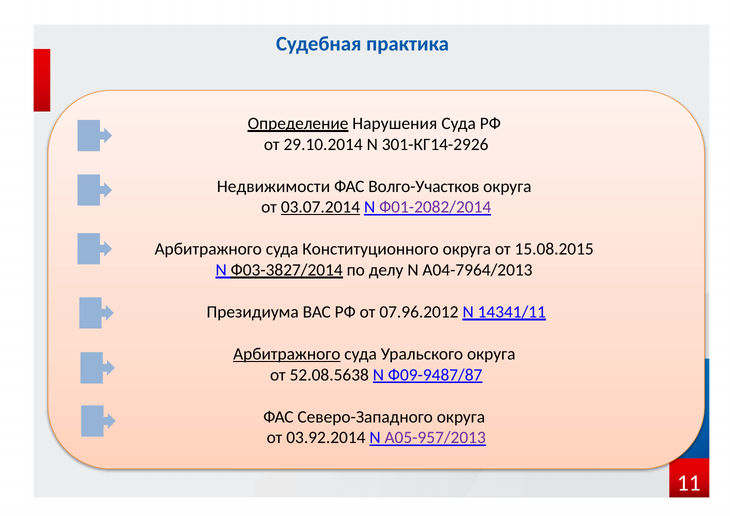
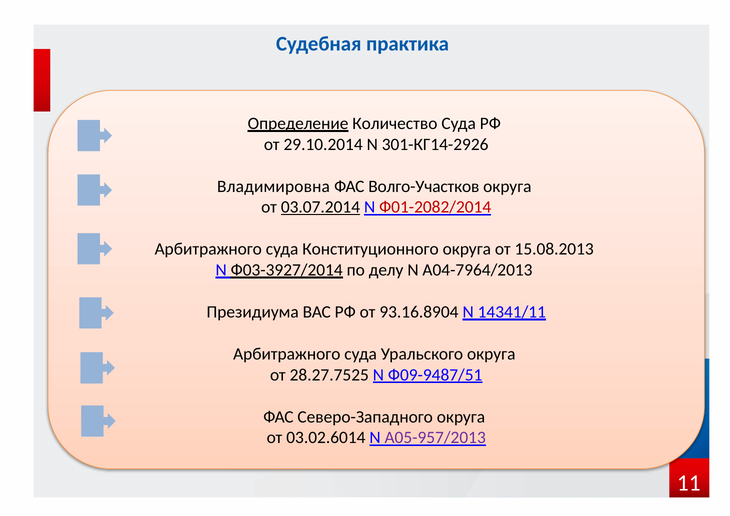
Нарушения: Нарушения -> Количество
Недвижимости: Недвижимости -> Владимировна
Ф01-2082/2014 colour: purple -> red
15.08.2015: 15.08.2015 -> 15.08.2013
Ф03-3827/2014: Ф03-3827/2014 -> Ф03-3927/2014
07.96.2012: 07.96.2012 -> 93.16.8904
Арбитражного at (287, 354) underline: present -> none
52.08.5638: 52.08.5638 -> 28.27.7525
Ф09-9487/87: Ф09-9487/87 -> Ф09-9487/51
03.92.2014: 03.92.2014 -> 03.02.6014
